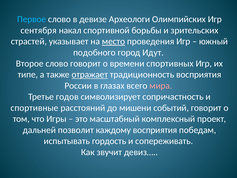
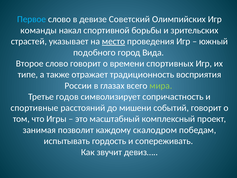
Археологи: Археологи -> Советский
сентября: сентября -> команды
Идут: Идут -> Вида
отражает underline: present -> none
мира colour: pink -> light green
дальней: дальней -> занимая
каждому восприятия: восприятия -> скалодром
